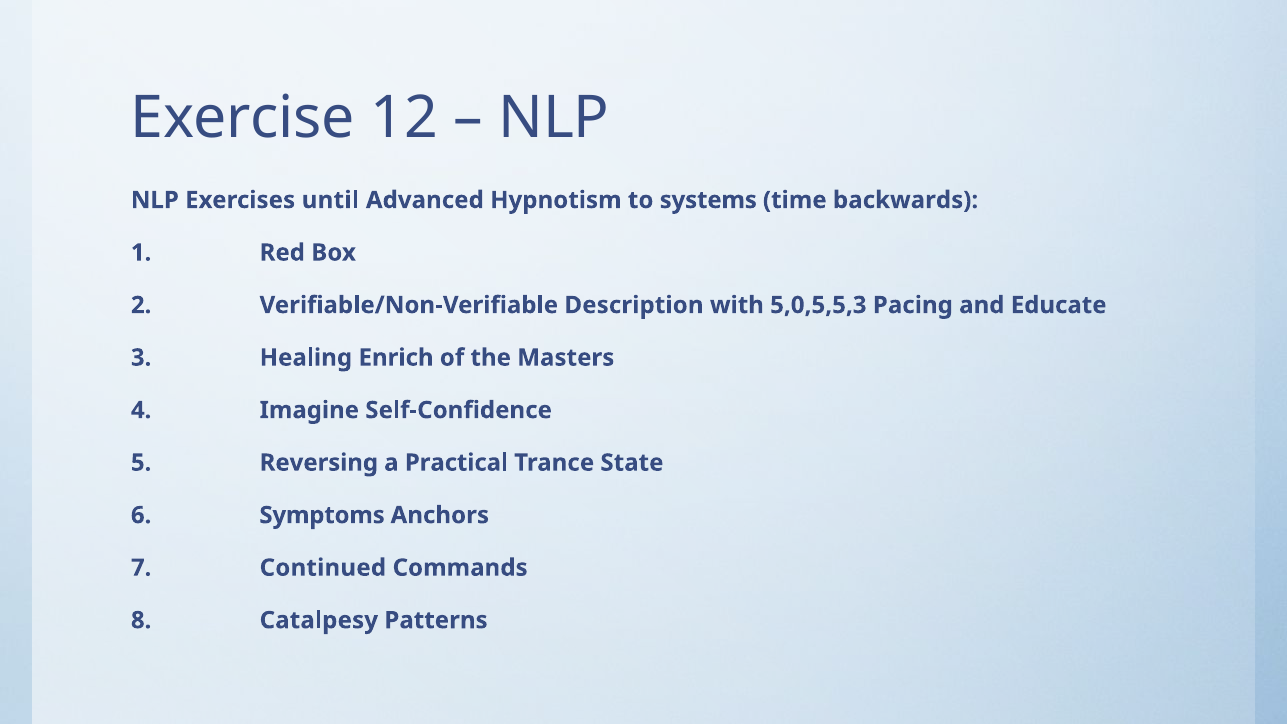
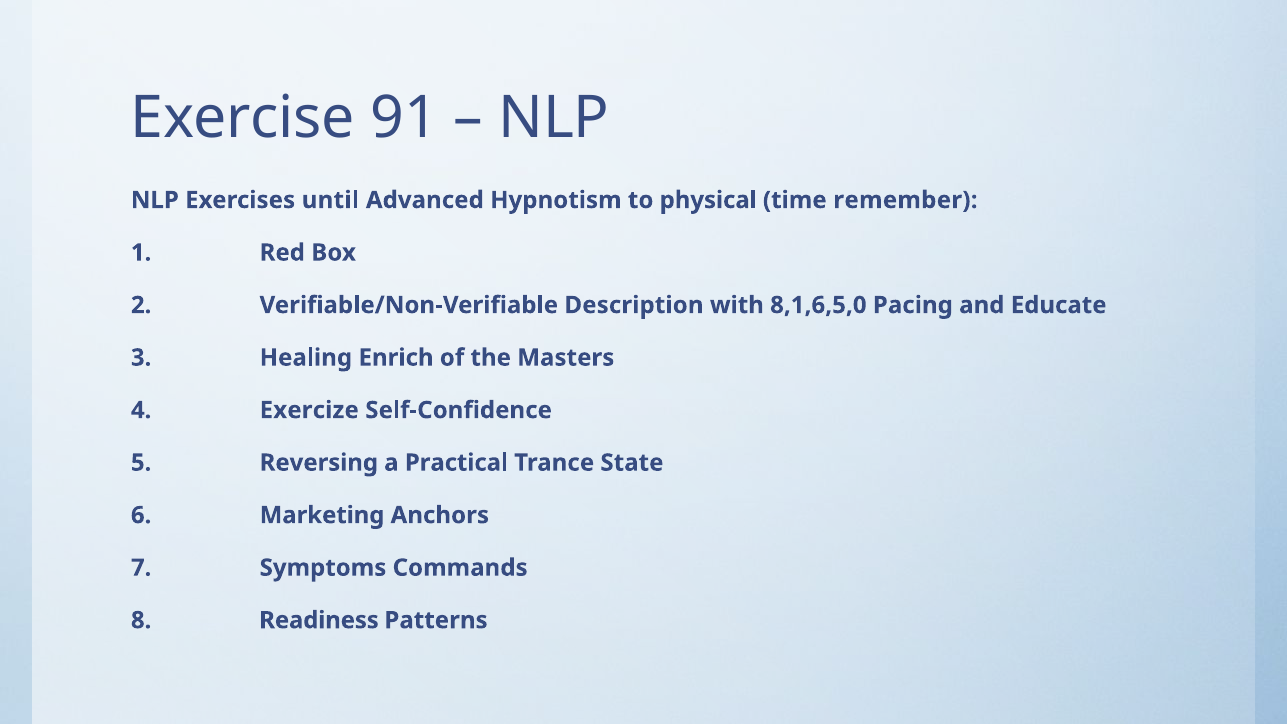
12: 12 -> 91
systems: systems -> physical
backwards: backwards -> remember
5,0,5,5,3: 5,0,5,5,3 -> 8,1,6,5,0
Imagine: Imagine -> Exercize
Symptoms: Symptoms -> Marketing
Continued: Continued -> Symptoms
Catalpesy: Catalpesy -> Readiness
